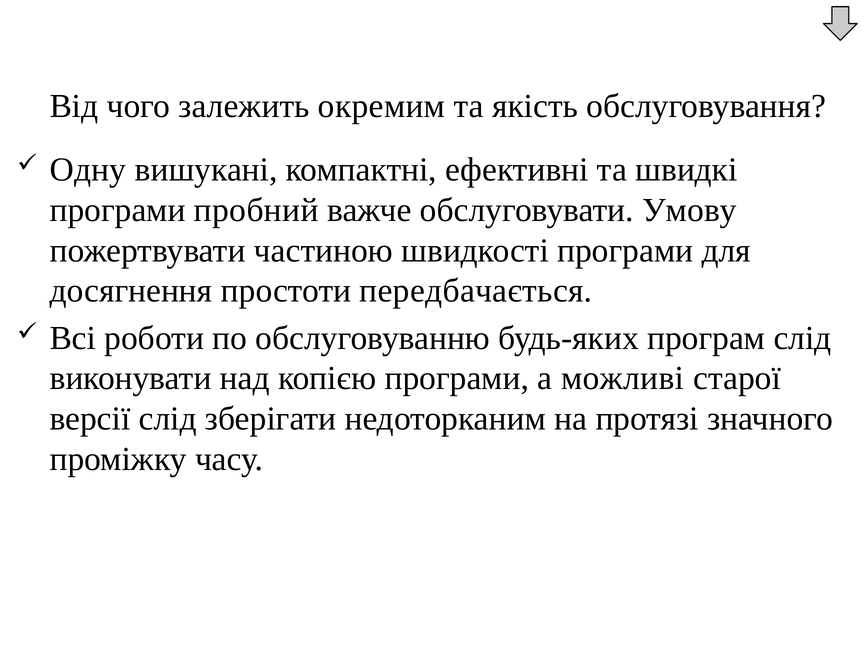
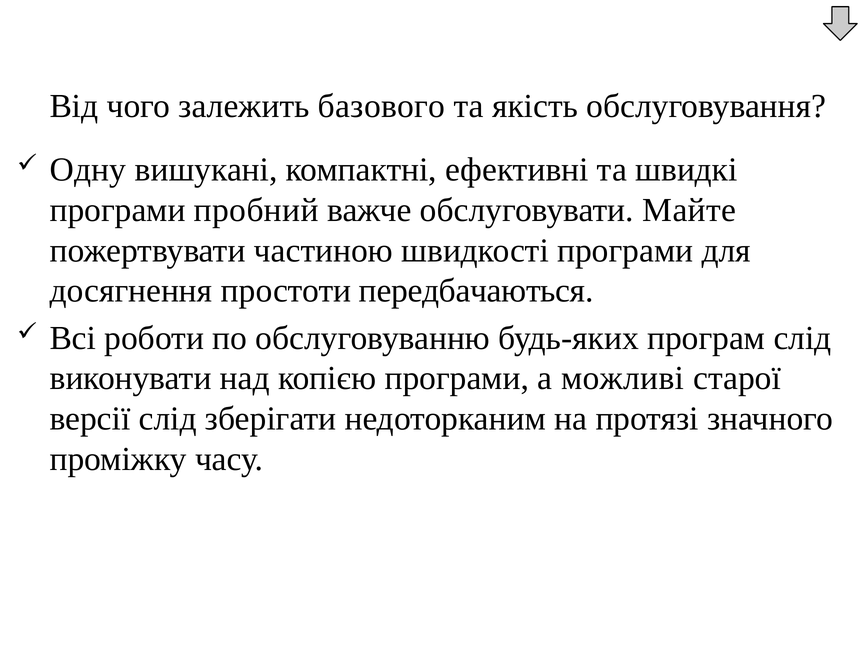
окремим: окремим -> базового
Умову: Умову -> Майте
передбачається: передбачається -> передбачаються
